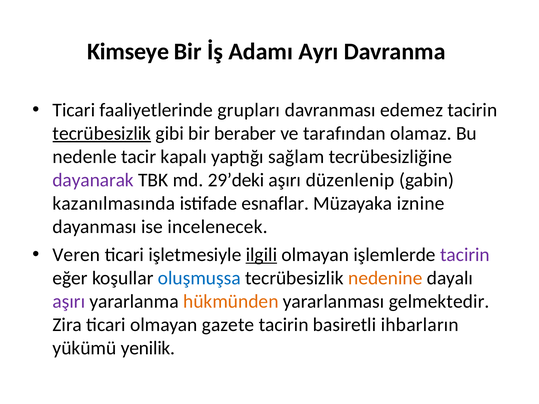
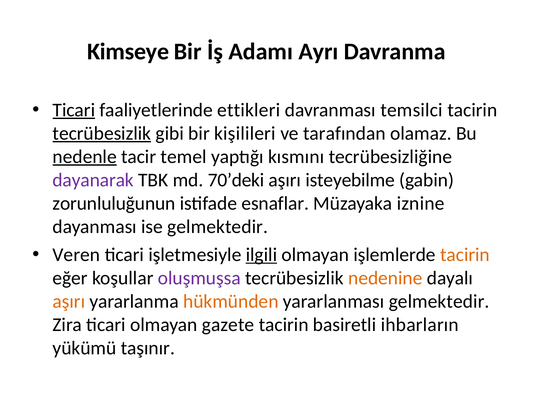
Ticari at (74, 110) underline: none -> present
grupları: grupları -> ettikleri
edemez: edemez -> temsilci
beraber: beraber -> kişilileri
nedenle underline: none -> present
kapalı: kapalı -> temel
sağlam: sağlam -> kısmını
29’deki: 29’deki -> 70’deki
düzenlenip: düzenlenip -> isteyebilme
kazanılmasında: kazanılmasında -> zorunluluğunun
ise incelenecek: incelenecek -> gelmektedir
tacirin at (465, 255) colour: purple -> orange
oluşmuşsa colour: blue -> purple
aşırı at (69, 302) colour: purple -> orange
yenilik: yenilik -> taşınır
